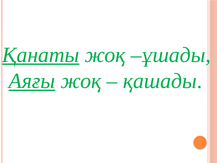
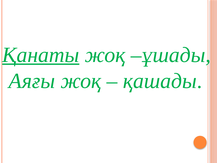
Аяғы underline: present -> none
